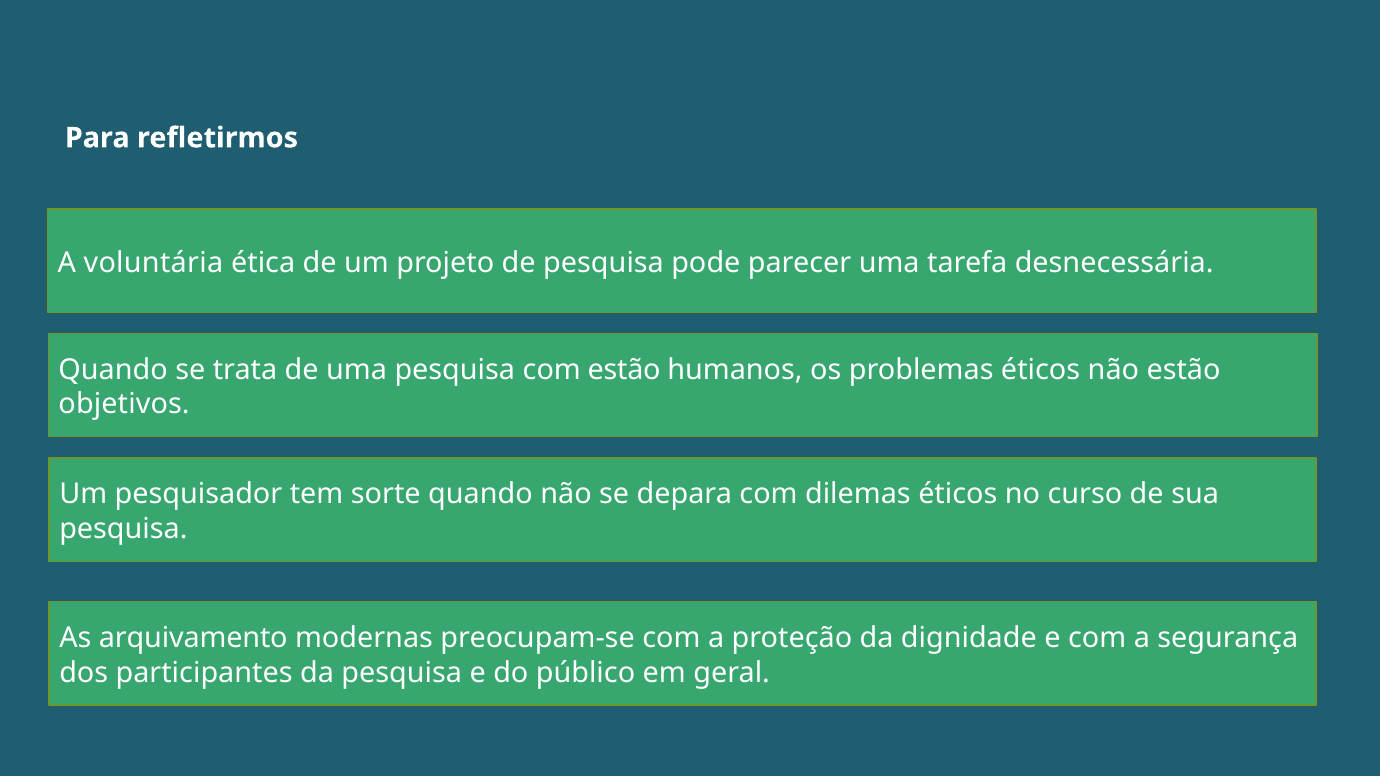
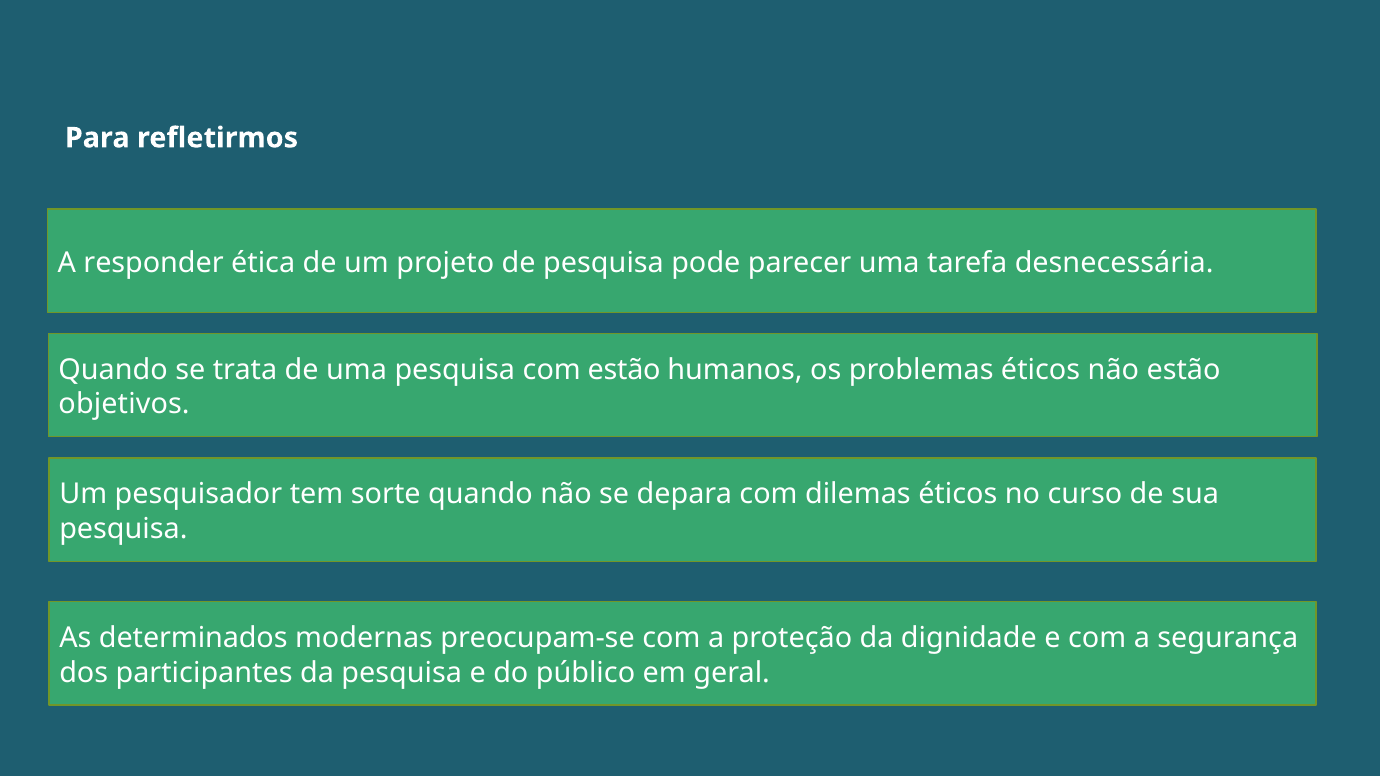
voluntária: voluntária -> responder
arquivamento: arquivamento -> determinados
